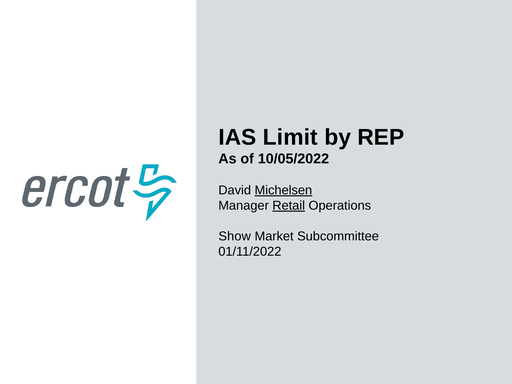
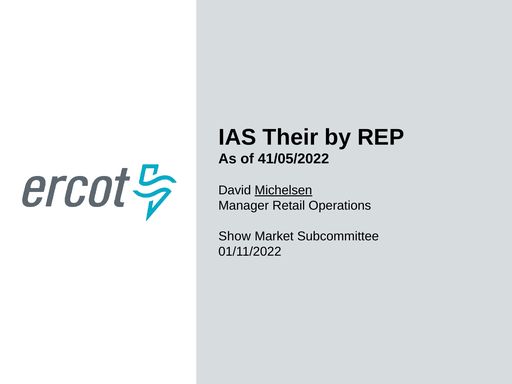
Limit: Limit -> Their
10/05/2022: 10/05/2022 -> 41/05/2022
Retail underline: present -> none
